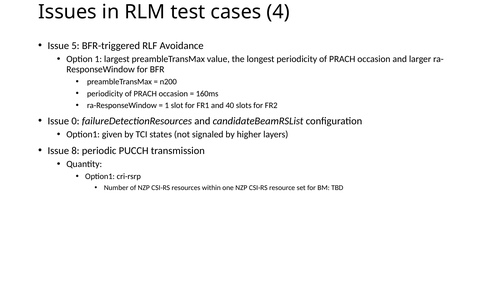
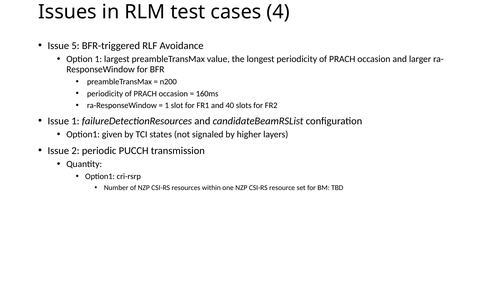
Issue 0: 0 -> 1
8: 8 -> 2
